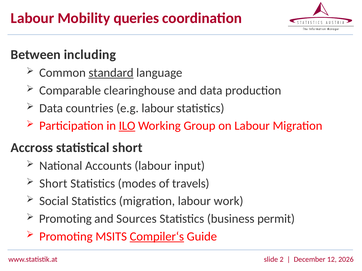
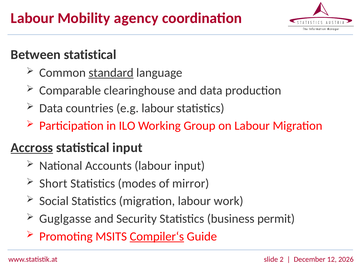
queries: queries -> agency
Between including: including -> statistical
ILO underline: present -> none
Accross underline: none -> present
statistical short: short -> input
travels: travels -> mirror
Promoting at (65, 219): Promoting -> Guglgasse
Sources: Sources -> Security
